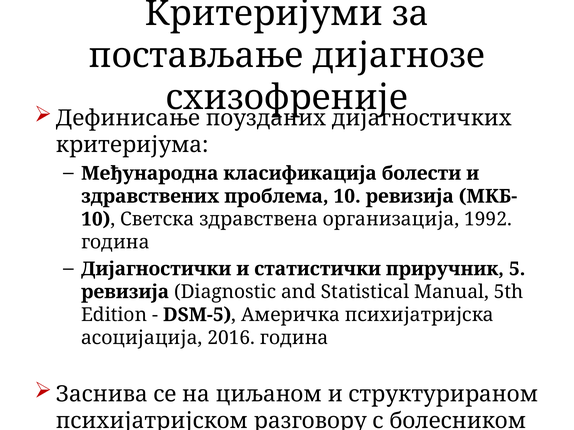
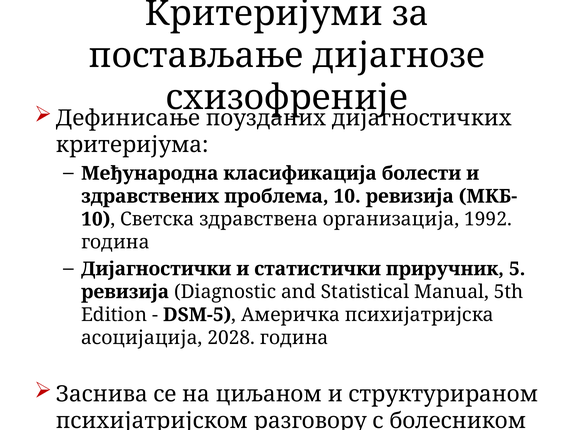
2016: 2016 -> 2028
